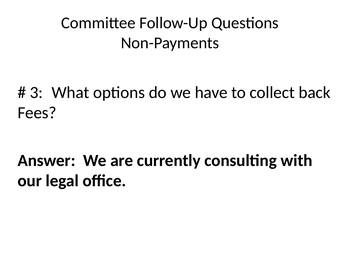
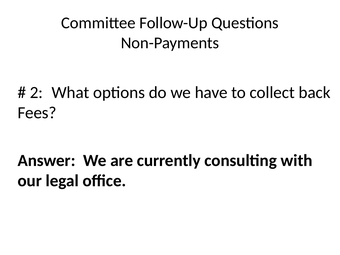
3: 3 -> 2
